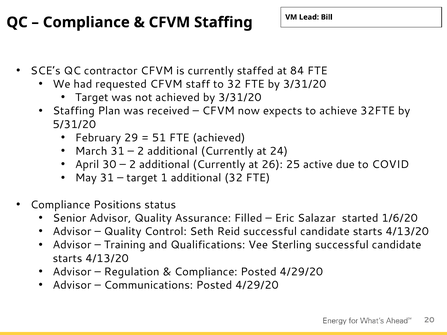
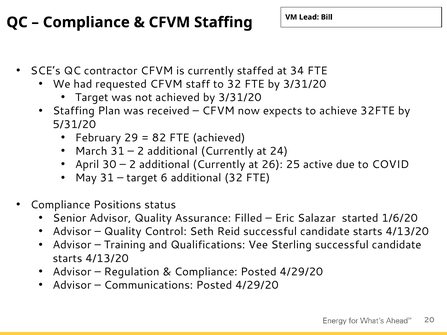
84: 84 -> 34
51: 51 -> 82
1: 1 -> 6
